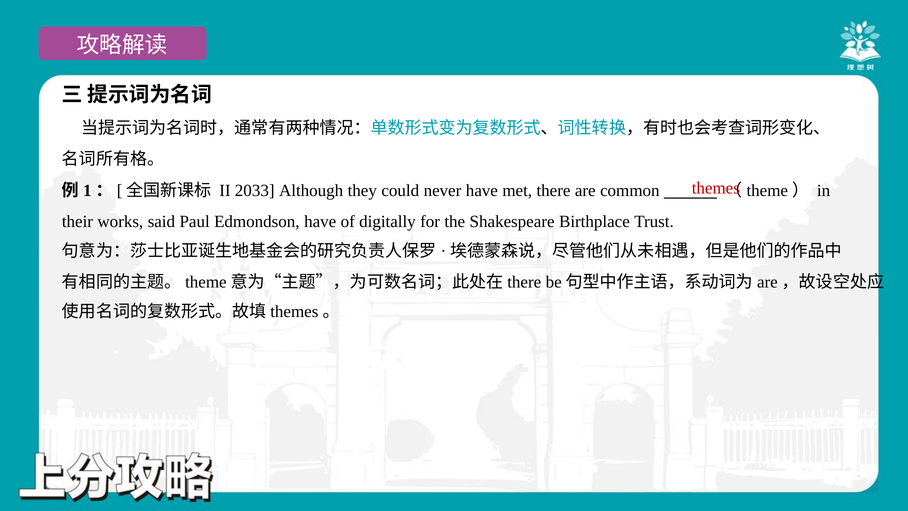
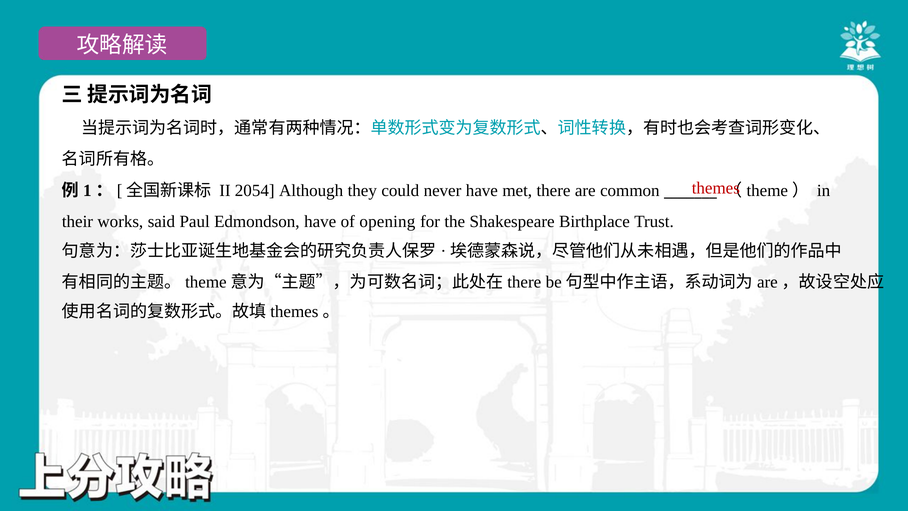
2033: 2033 -> 2054
digitally: digitally -> opening
